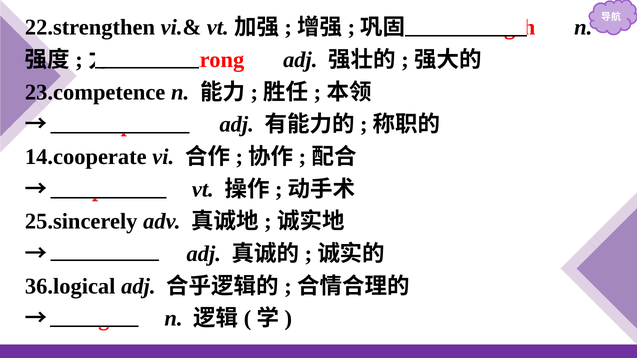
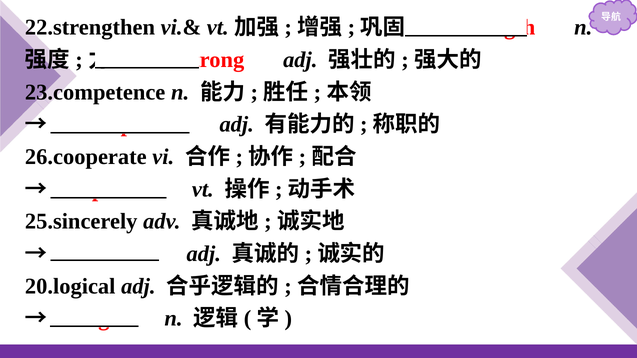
14.cooperate: 14.cooperate -> 26.cooperate
36.logical: 36.logical -> 20.logical
